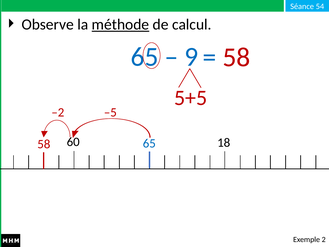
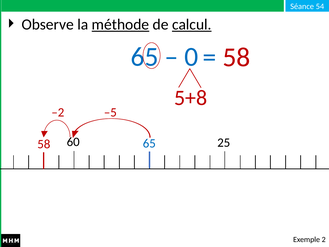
calcul underline: none -> present
9: 9 -> 0
5+5: 5+5 -> 5+8
18: 18 -> 25
